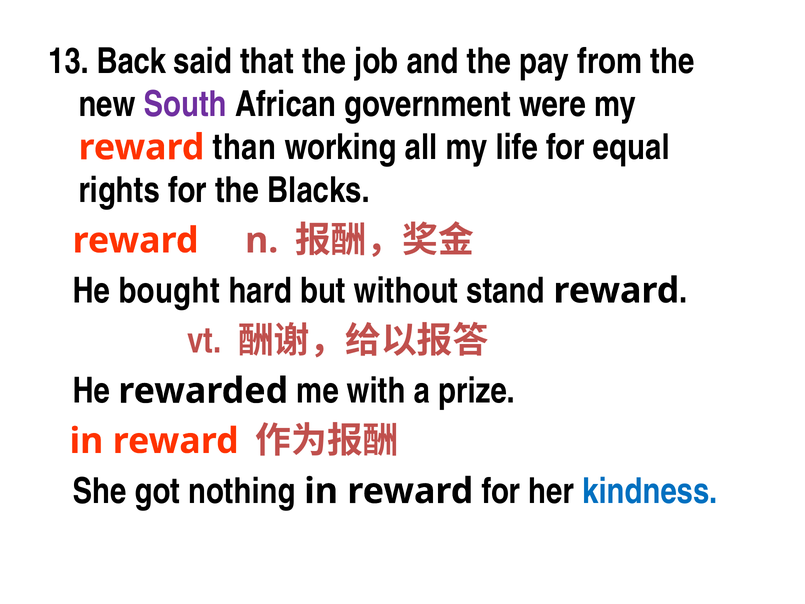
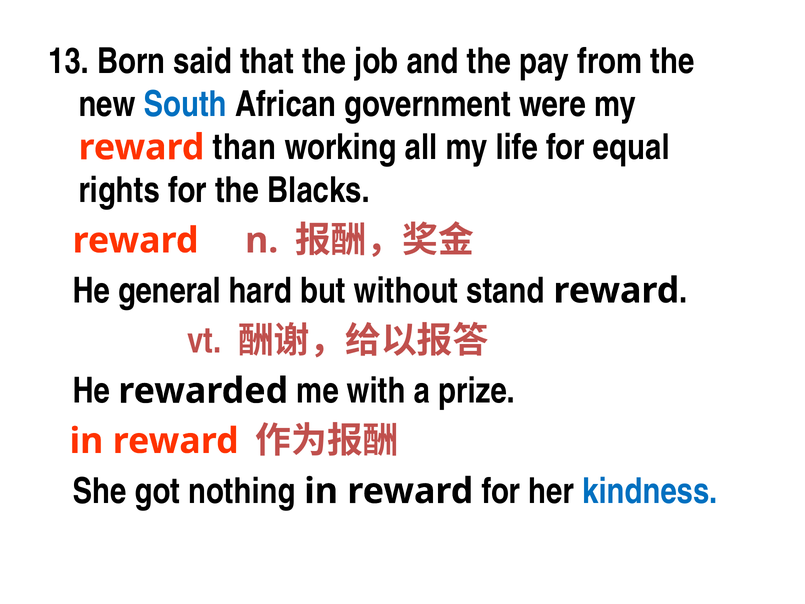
Back: Back -> Born
South colour: purple -> blue
bought: bought -> general
